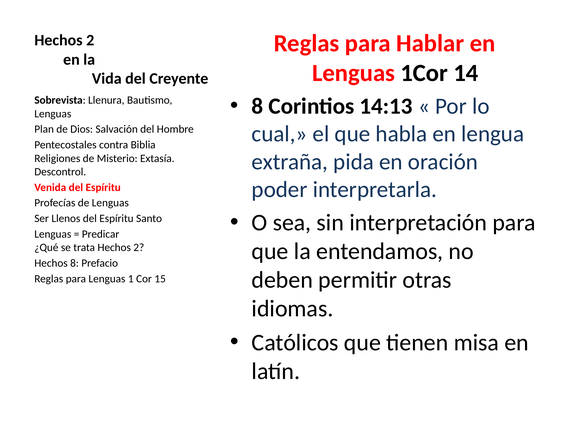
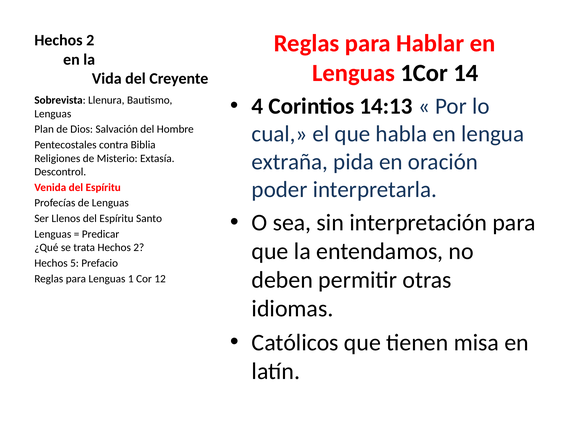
8 at (257, 106): 8 -> 4
Hechos 8: 8 -> 5
15: 15 -> 12
